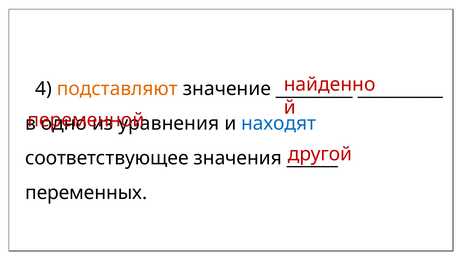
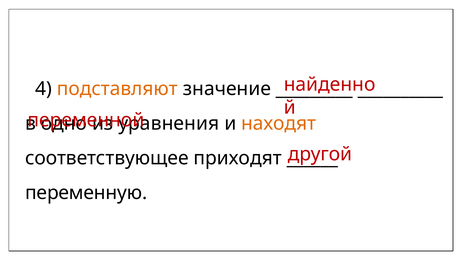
находят colour: blue -> orange
значения: значения -> приходят
переменных: переменных -> переменную
